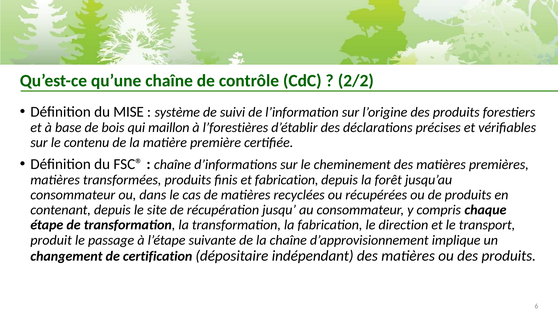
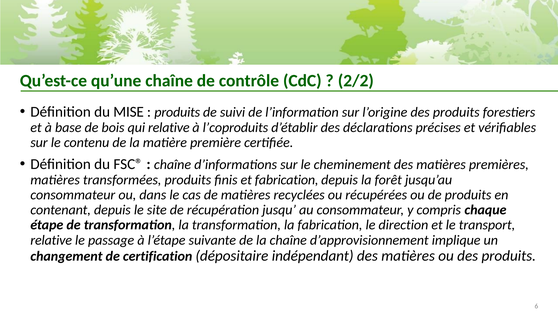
système at (177, 112): système -> produits
qui maillon: maillon -> relative
l’forestières: l’forestières -> l’coproduits
produit at (51, 240): produit -> relative
